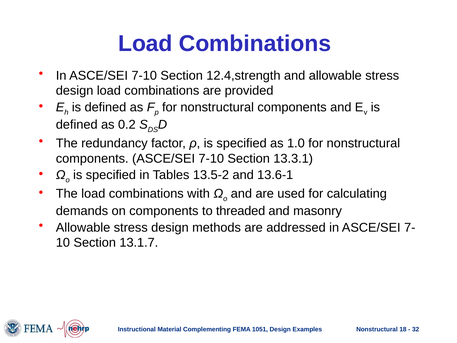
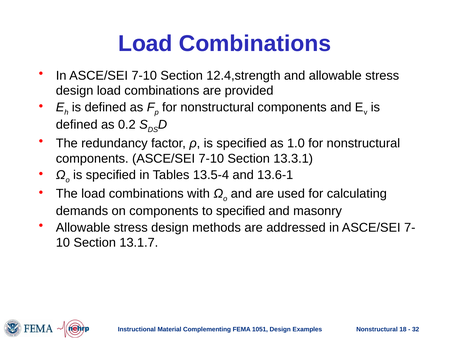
13.5-2: 13.5-2 -> 13.5-4
to threaded: threaded -> specified
